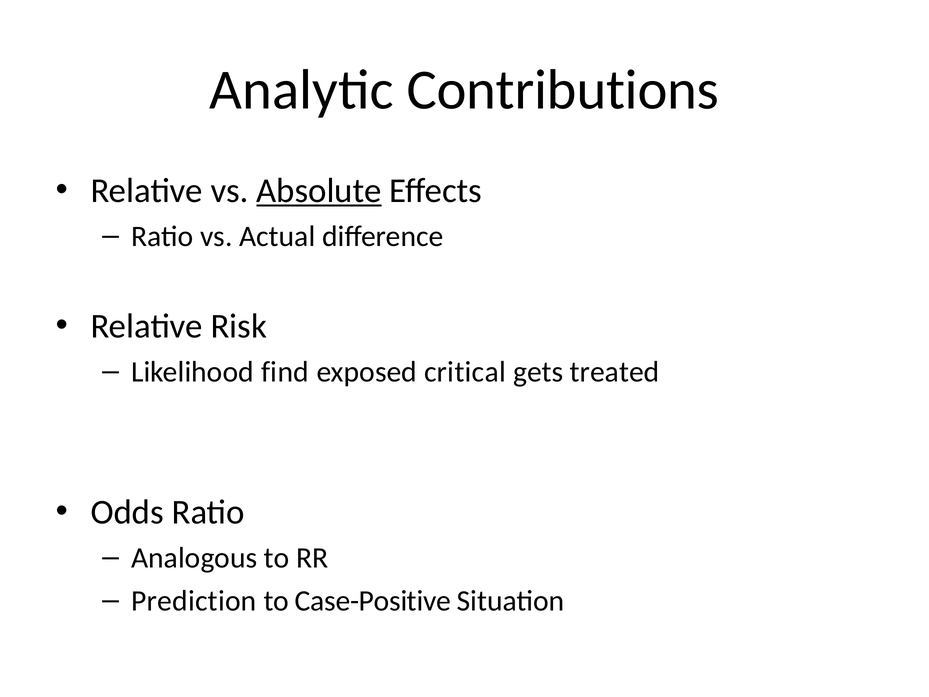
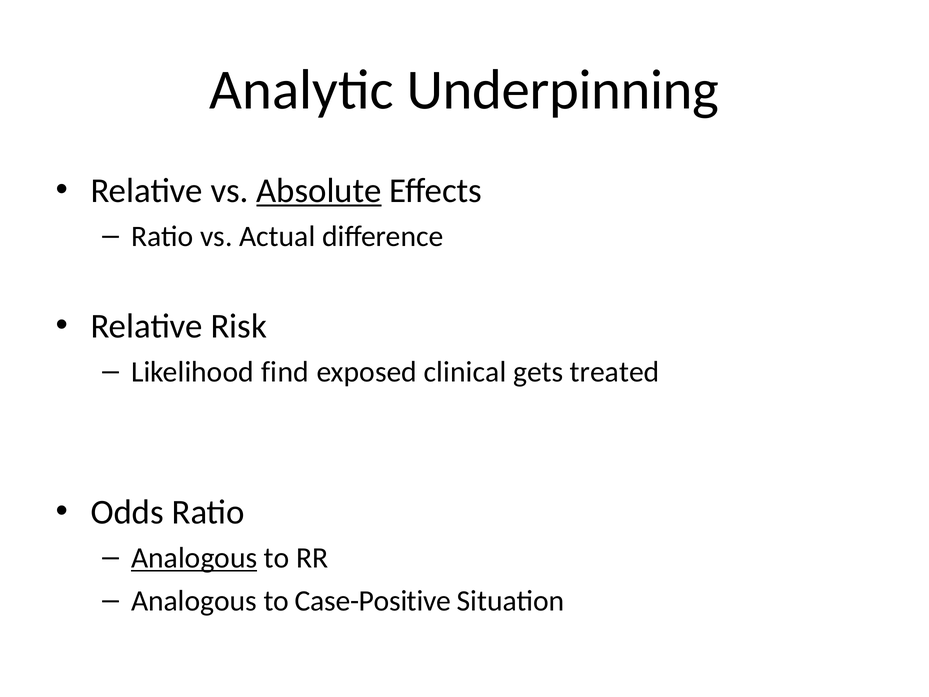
Contributions: Contributions -> Underpinning
critical: critical -> clinical
Analogous at (194, 558) underline: none -> present
Prediction at (194, 601): Prediction -> Analogous
